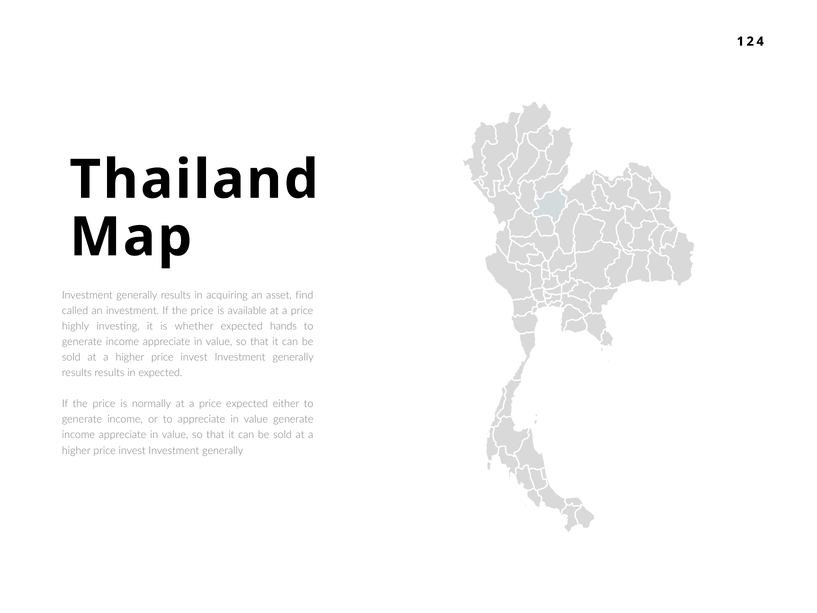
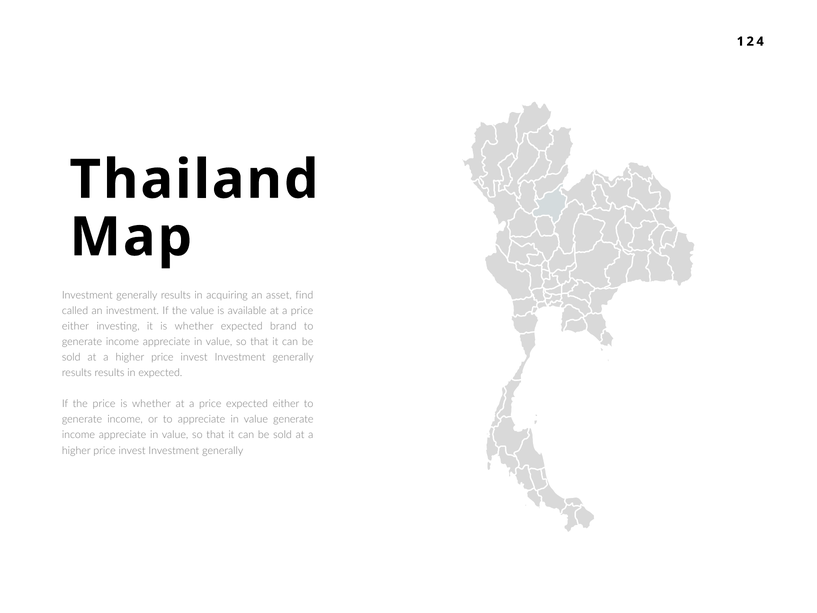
investment If the price: price -> value
highly at (75, 326): highly -> either
hands: hands -> brand
normally at (152, 404): normally -> whether
